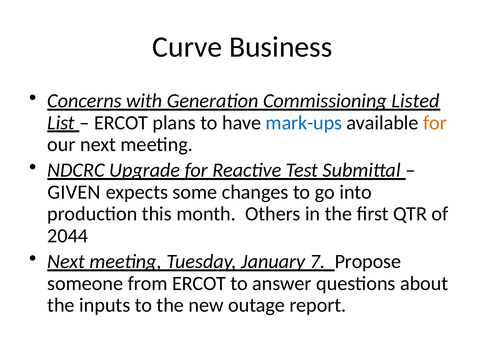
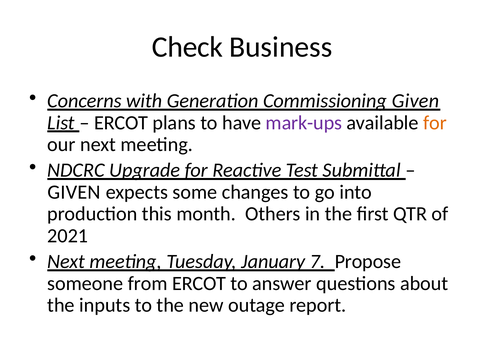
Curve: Curve -> Check
Commissioning Listed: Listed -> Given
mark-ups colour: blue -> purple
2044: 2044 -> 2021
